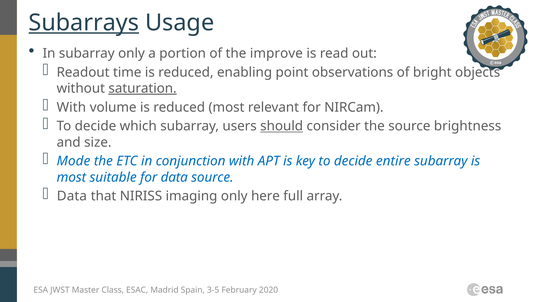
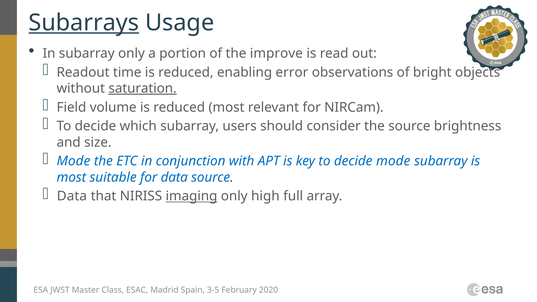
point: point -> error
With at (71, 107): With -> Field
should underline: present -> none
decide entire: entire -> mode
imaging underline: none -> present
here: here -> high
